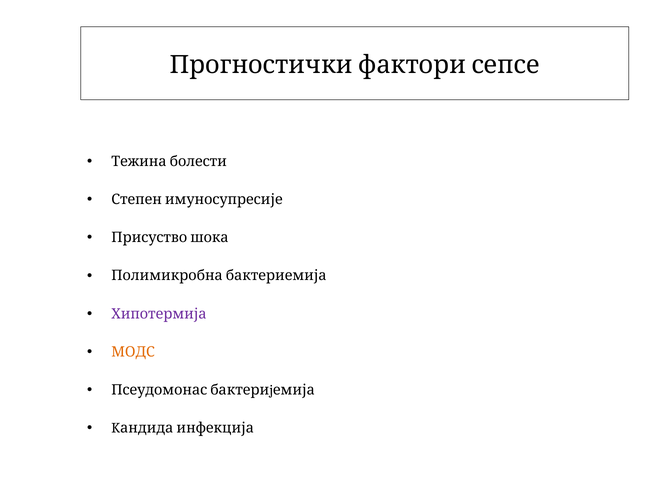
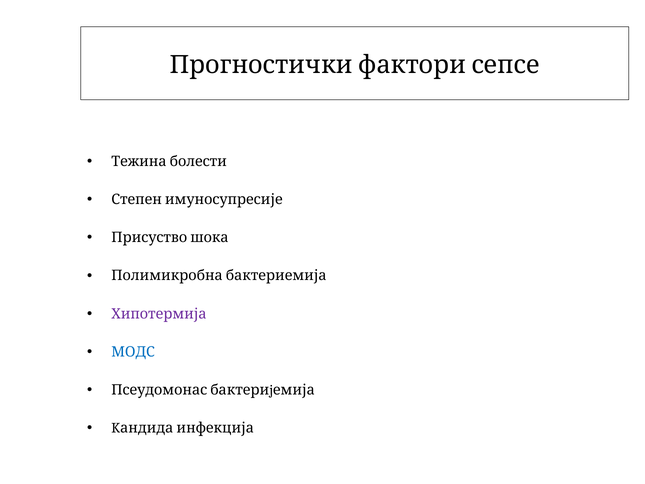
МОДС colour: orange -> blue
